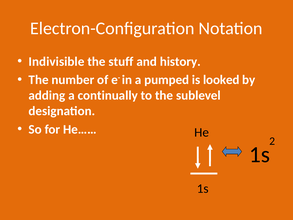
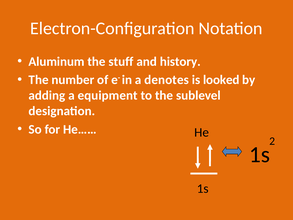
Indivisible: Indivisible -> Aluminum
pumped: pumped -> denotes
continually: continually -> equipment
